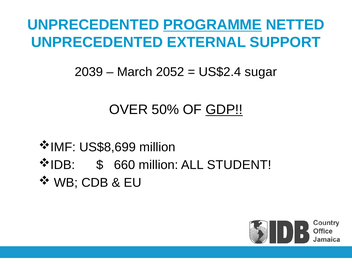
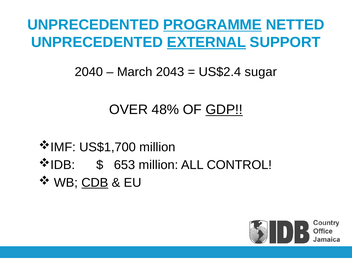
EXTERNAL underline: none -> present
2039: 2039 -> 2040
2052: 2052 -> 2043
50%: 50% -> 48%
US$8,699: US$8,699 -> US$1,700
660: 660 -> 653
STUDENT: STUDENT -> CONTROL
CDB underline: none -> present
